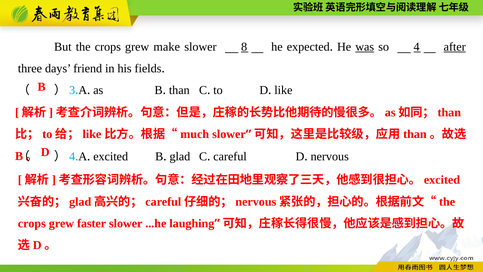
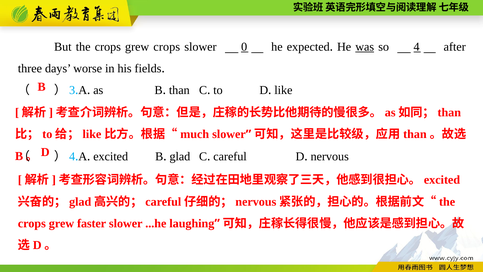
grew make: make -> crops
8: 8 -> 0
after underline: present -> none
friend: friend -> worse
